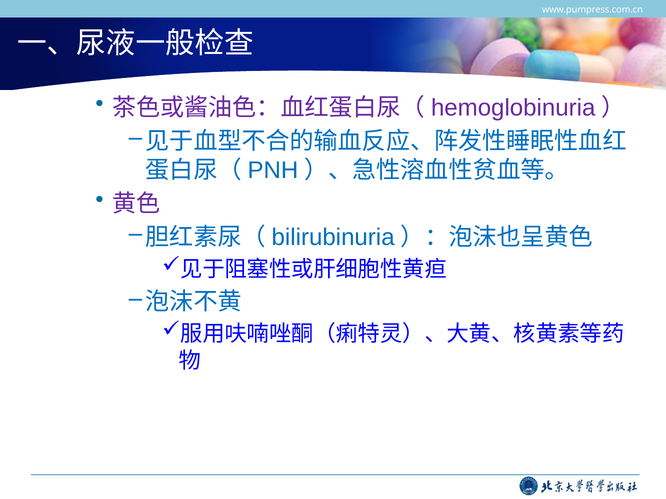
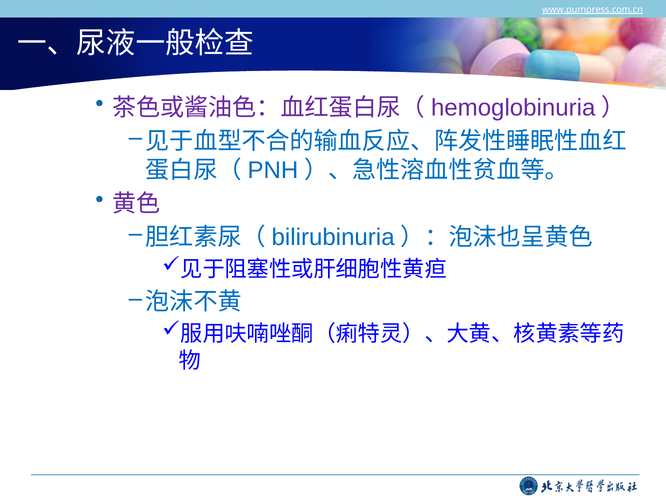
www.pumpress.com.cn underline: none -> present
